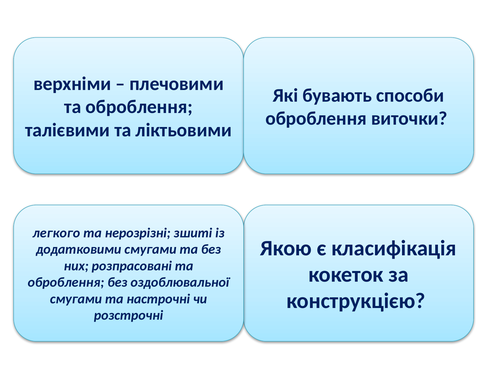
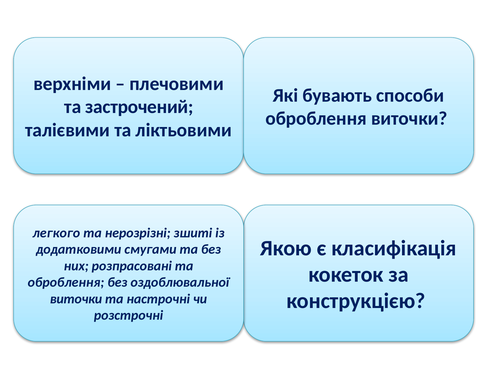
оброблення at (139, 107): оброблення -> застрочений
смугами at (76, 299): смугами -> виточки
